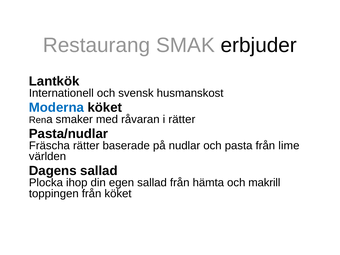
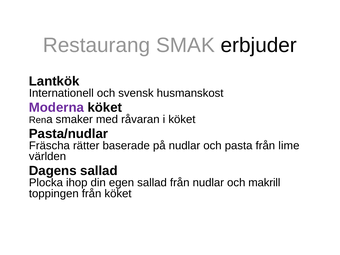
Moderna colour: blue -> purple
i rätter: rätter -> köket
från hämta: hämta -> nudlar
